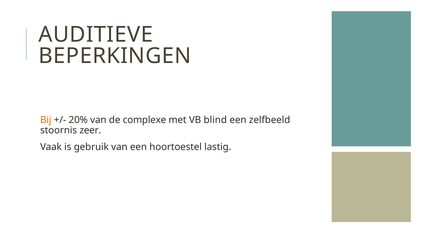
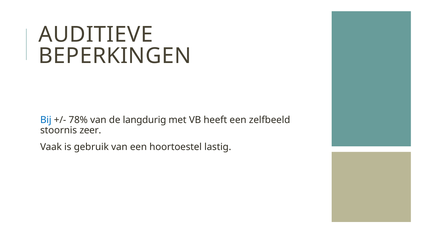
Bij colour: orange -> blue
20%: 20% -> 78%
complexe: complexe -> langdurig
blind: blind -> heeft
